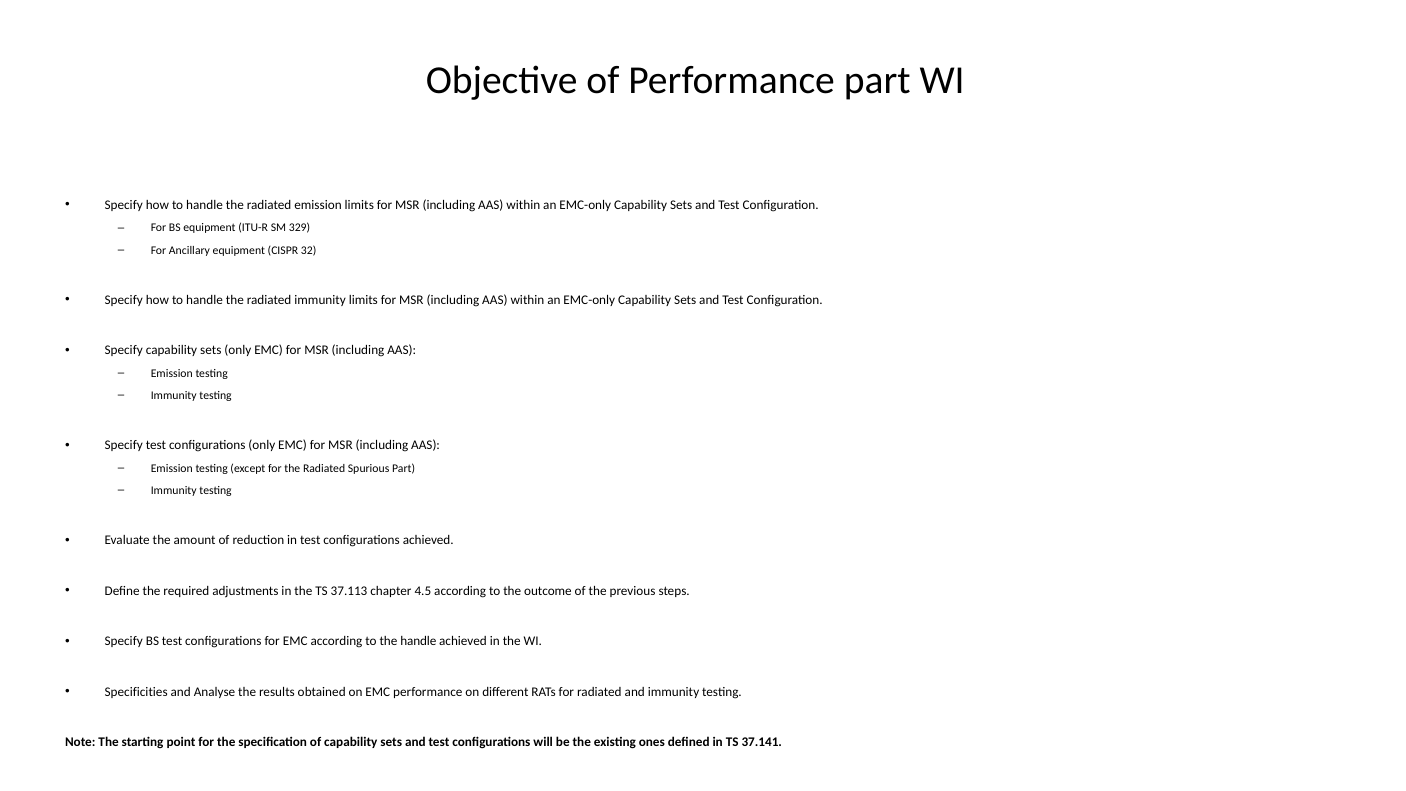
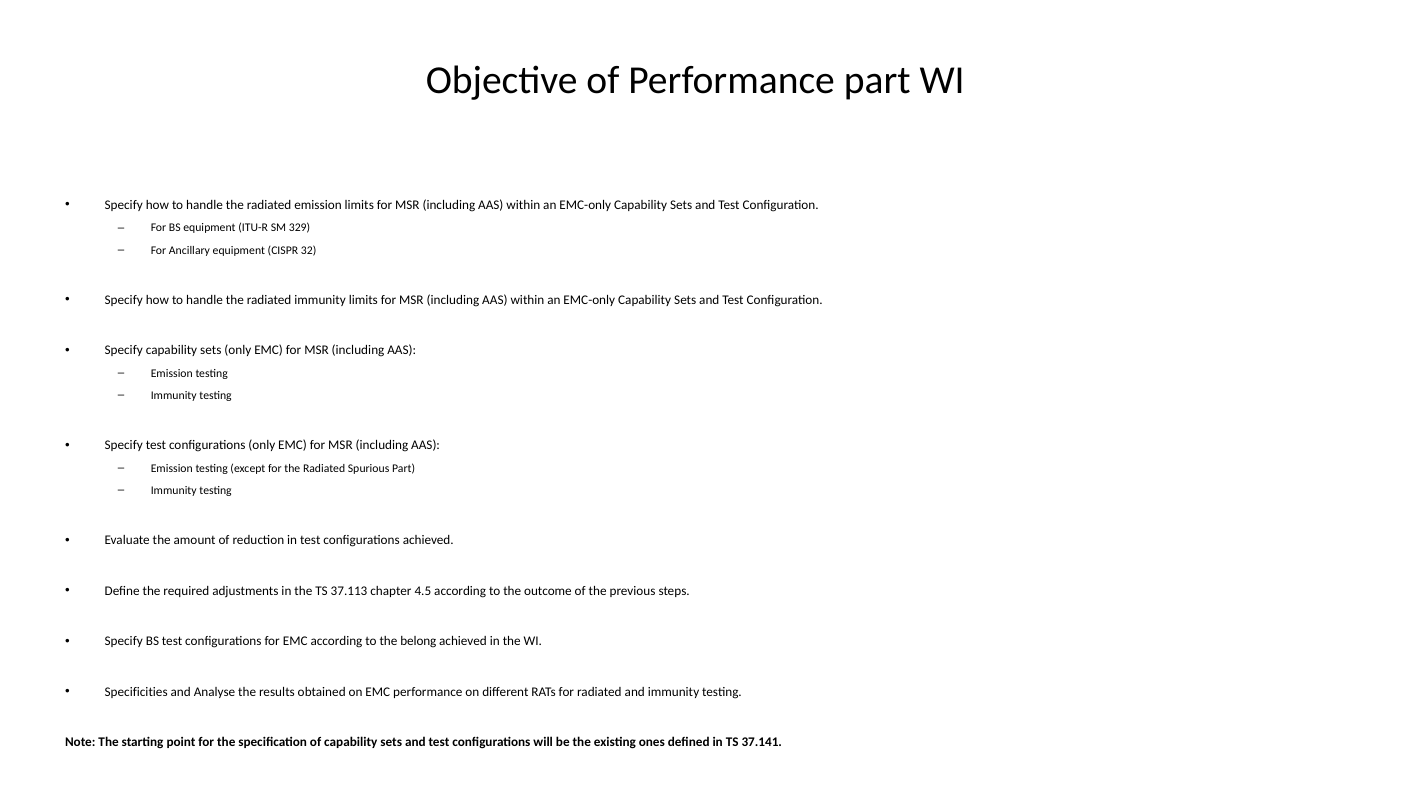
the handle: handle -> belong
